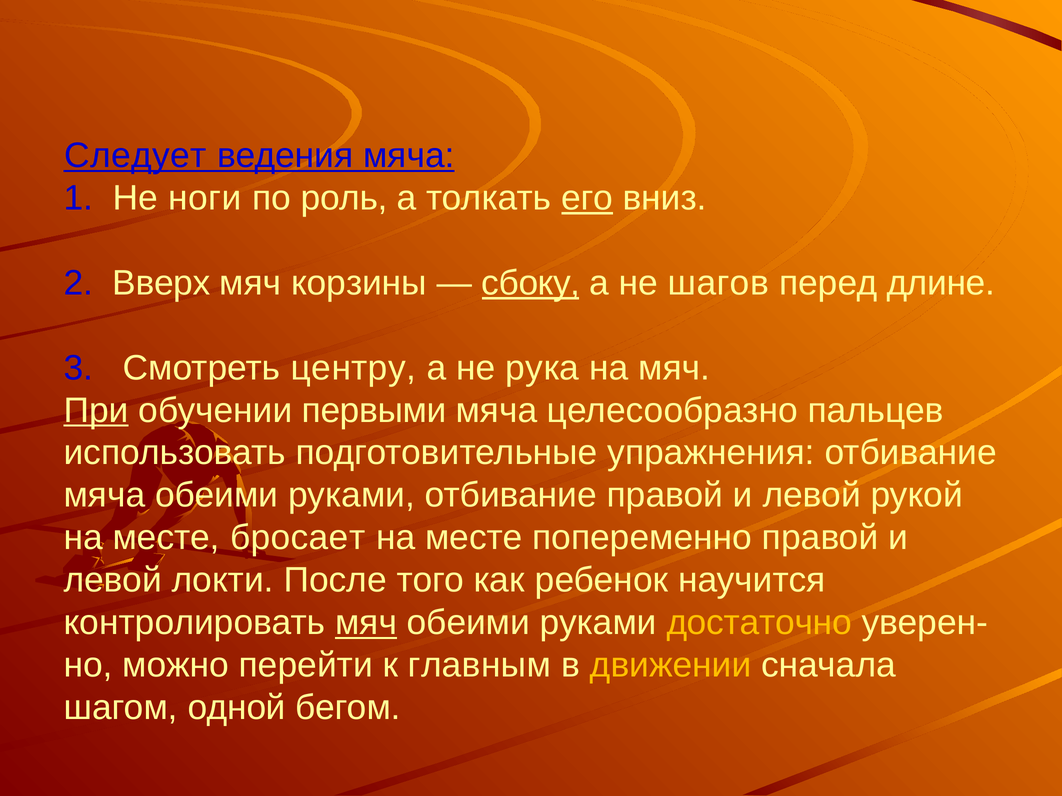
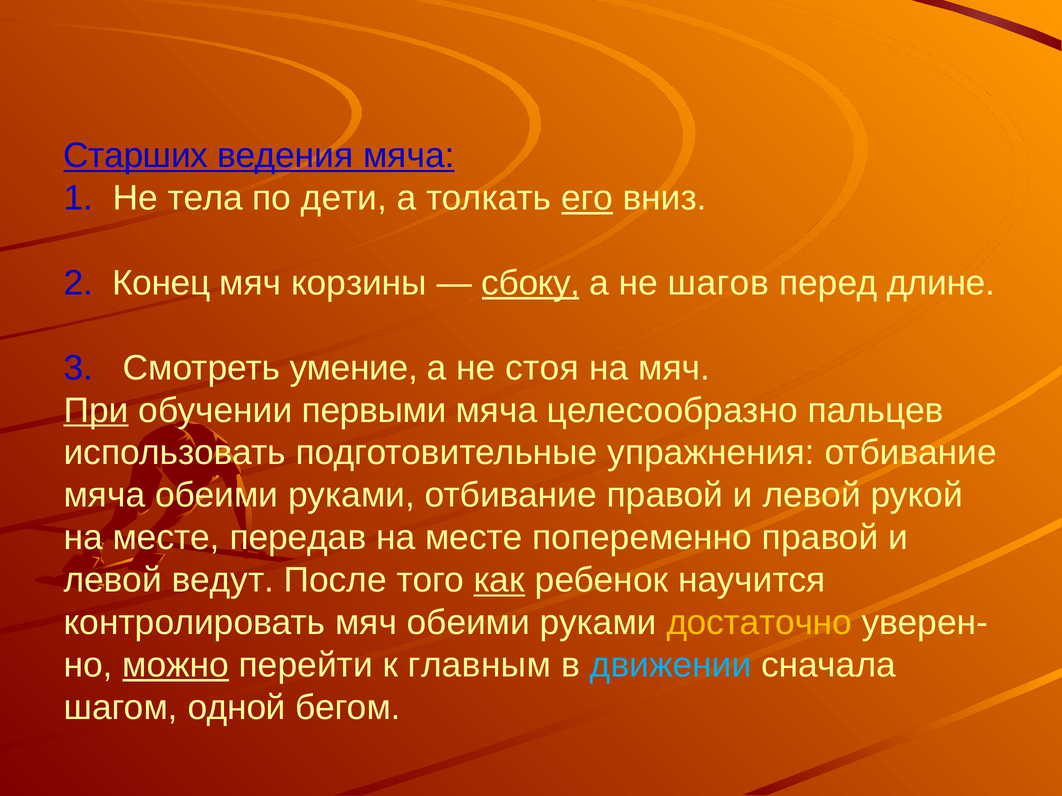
Следует: Следует -> Старших
ноги: ноги -> тела
роль: роль -> дети
Вверх: Вверх -> Конец
центру: центру -> умение
рука: рука -> стоя
бросает: бросает -> передав
локти: локти -> ведут
как underline: none -> present
мяч at (366, 623) underline: present -> none
можно underline: none -> present
движении colour: yellow -> light blue
